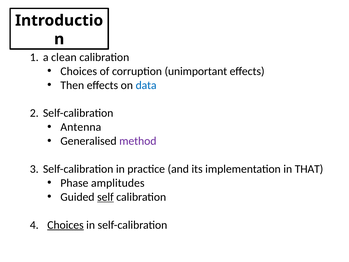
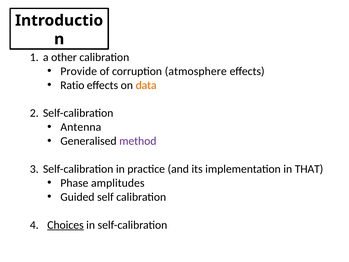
clean: clean -> other
Choices at (79, 71): Choices -> Provide
unimportant: unimportant -> atmosphere
Then: Then -> Ratio
data colour: blue -> orange
self underline: present -> none
